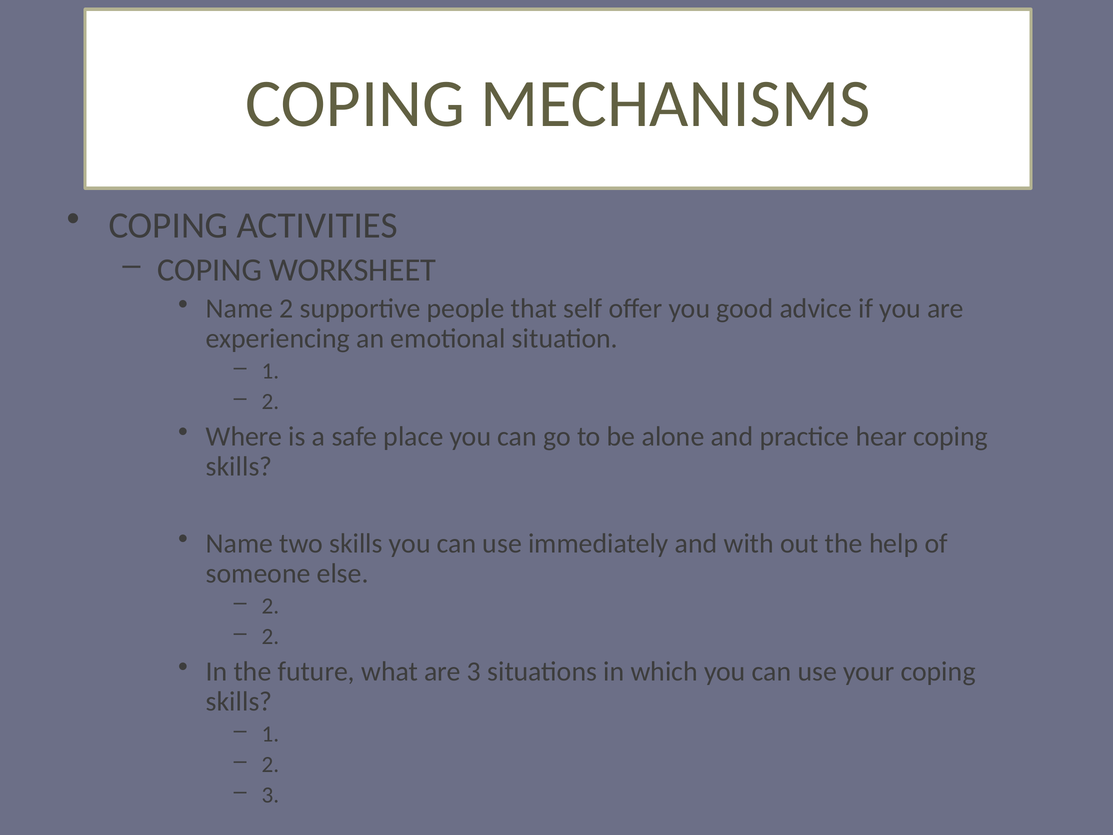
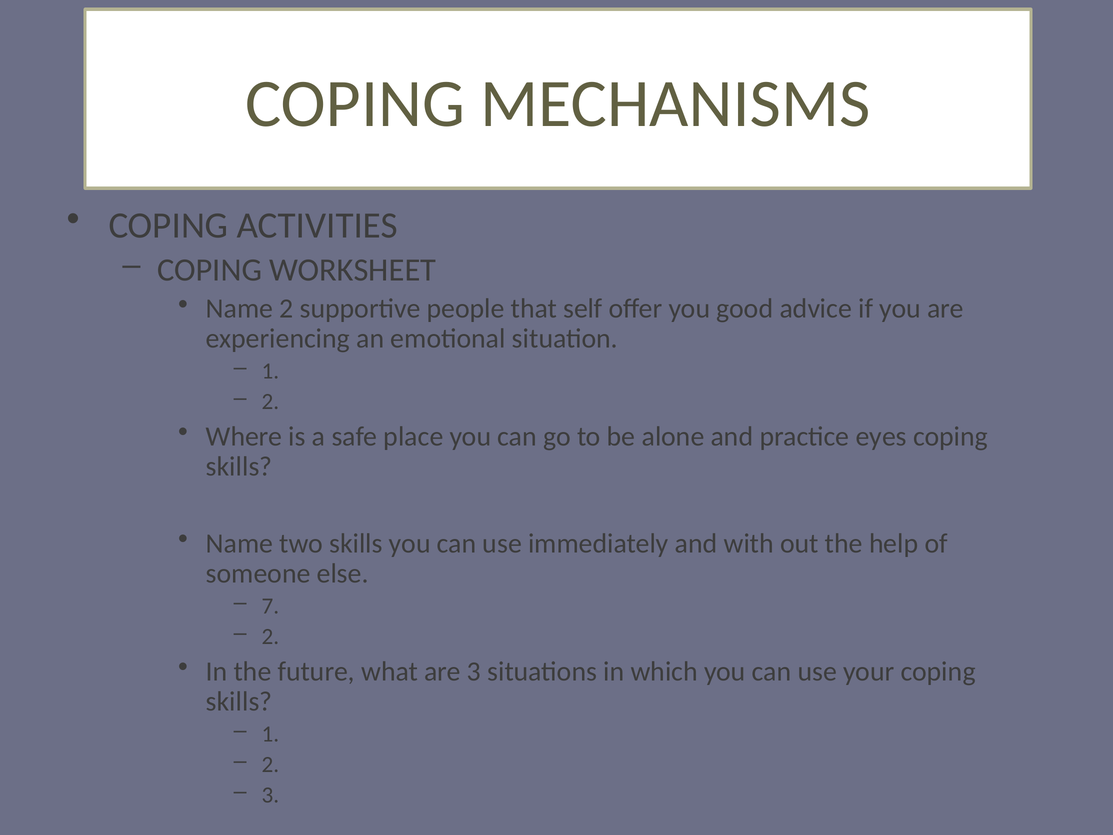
hear: hear -> eyes
2 at (270, 606): 2 -> 7
